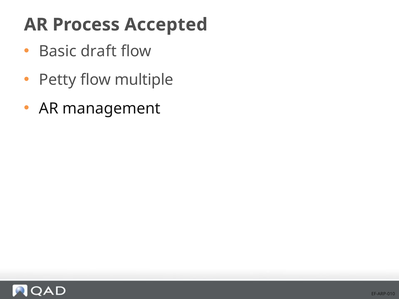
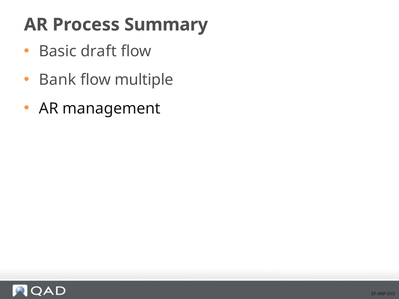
Accepted: Accepted -> Summary
Petty: Petty -> Bank
